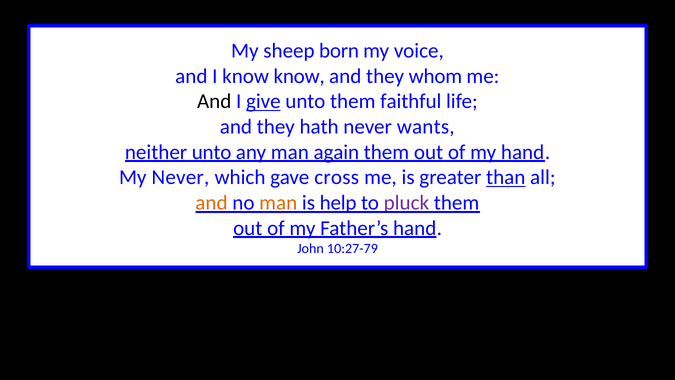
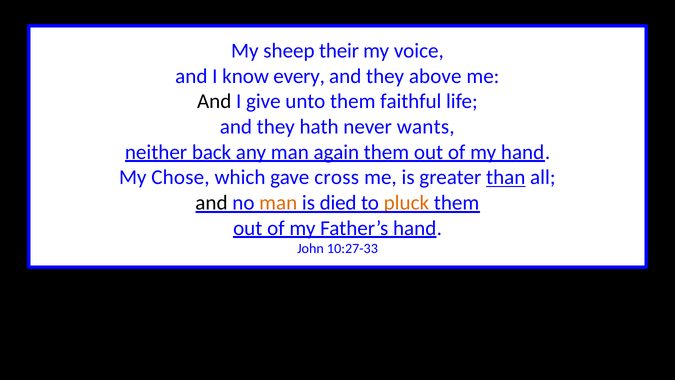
born: born -> their
know know: know -> every
whom: whom -> above
give underline: present -> none
neither unto: unto -> back
My Never: Never -> Chose
and at (211, 203) colour: orange -> black
help: help -> died
pluck colour: purple -> orange
10:27-79: 10:27-79 -> 10:27-33
